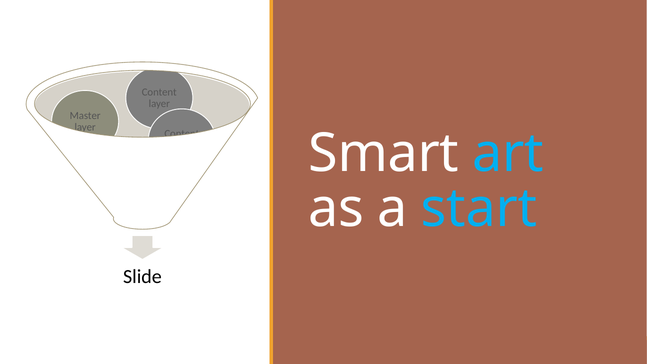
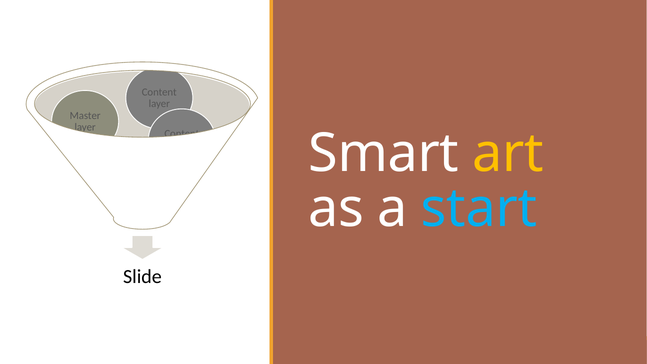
art colour: light blue -> yellow
